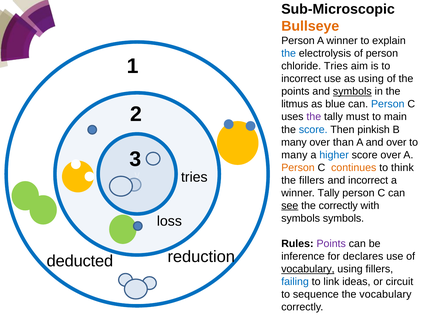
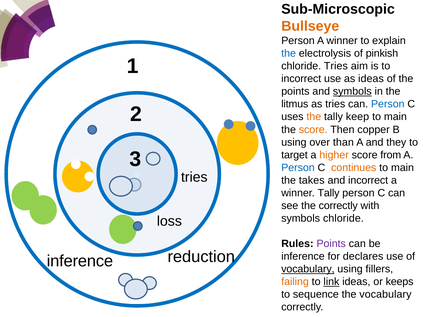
of person: person -> pinkish
as using: using -> ideas
as blue: blue -> tries
the at (314, 117) colour: purple -> orange
must: must -> keep
score at (313, 130) colour: blue -> orange
pinkish: pinkish -> copper
many at (294, 142): many -> using
and over: over -> they
many at (294, 155): many -> target
higher colour: blue -> orange
score over: over -> from
Person at (298, 168) colour: orange -> blue
think at (402, 168): think -> main
the fillers: fillers -> takes
see underline: present -> none
symbols symbols: symbols -> chloride
deducted at (80, 261): deducted -> inference
failing colour: blue -> orange
link underline: none -> present
circuit: circuit -> keeps
